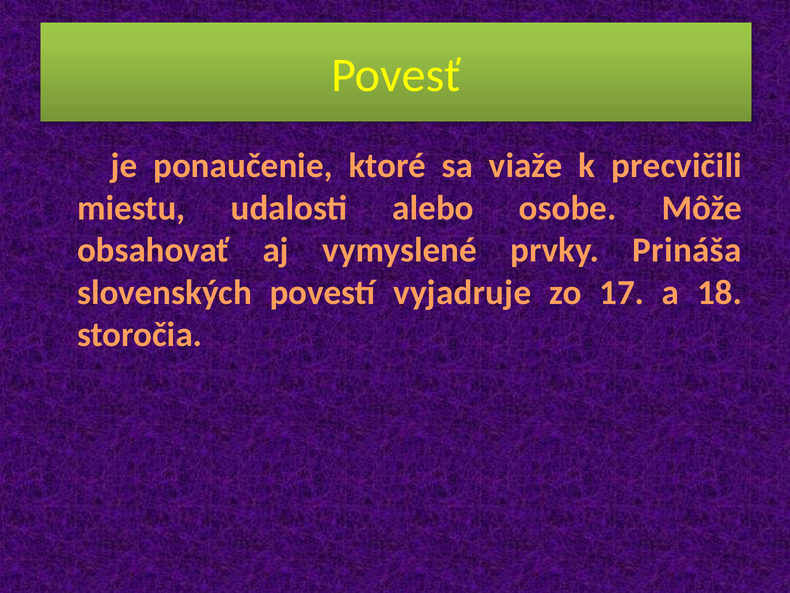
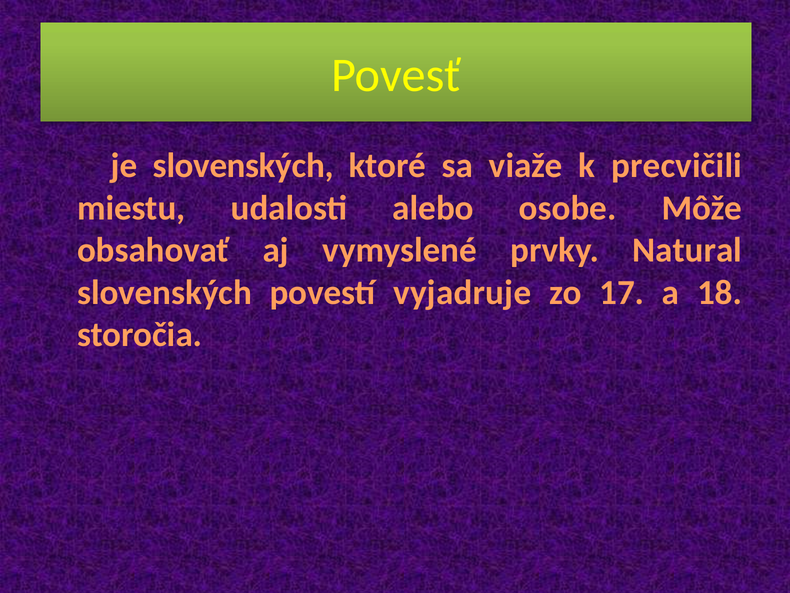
je ponaučenie: ponaučenie -> slovenských
Prináša: Prináša -> Natural
